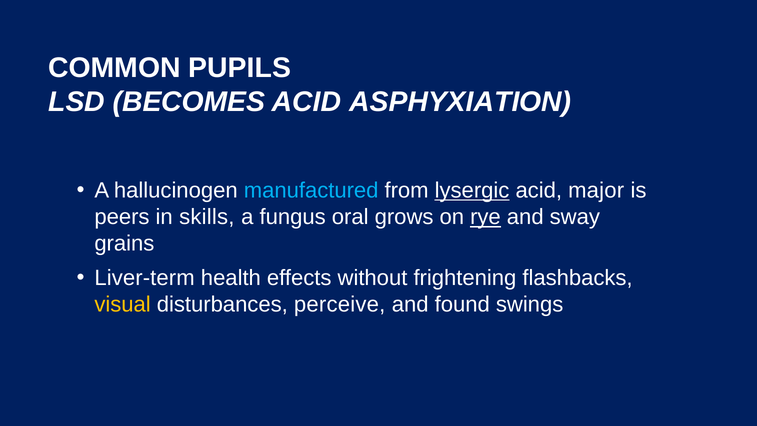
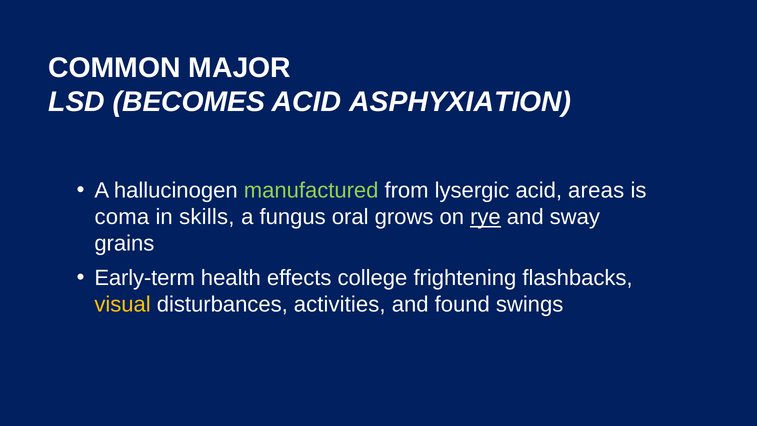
PUPILS: PUPILS -> MAJOR
manufactured colour: light blue -> light green
lysergic underline: present -> none
major: major -> areas
peers: peers -> coma
Liver-term: Liver-term -> Early-term
without: without -> college
perceive: perceive -> activities
